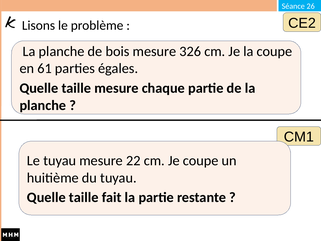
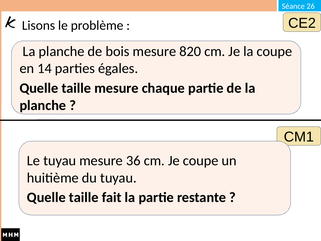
326: 326 -> 820
61: 61 -> 14
22: 22 -> 36
